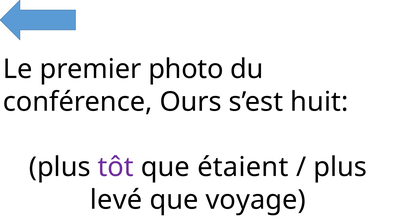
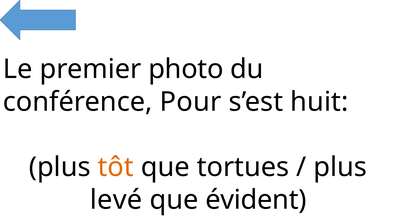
Ours: Ours -> Pour
tôt colour: purple -> orange
étaient: étaient -> tortues
voyage: voyage -> évident
